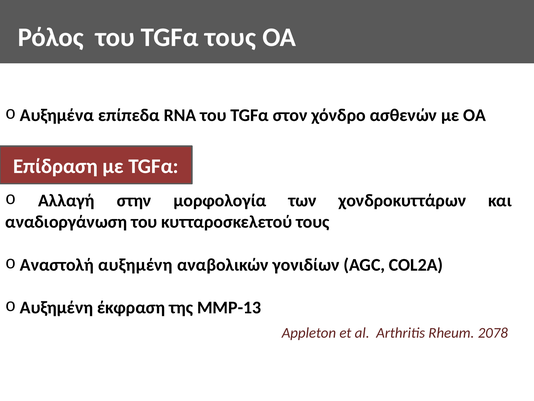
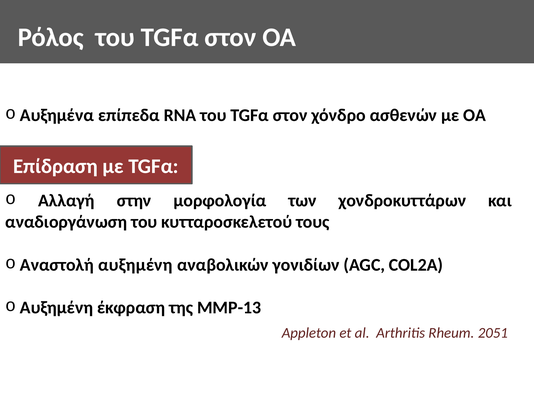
Ρόλος του TGFα τους: τους -> στον
2078: 2078 -> 2051
